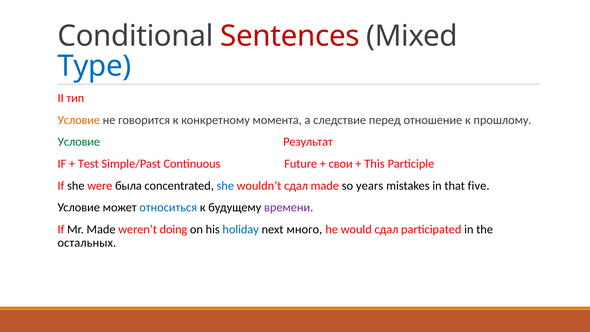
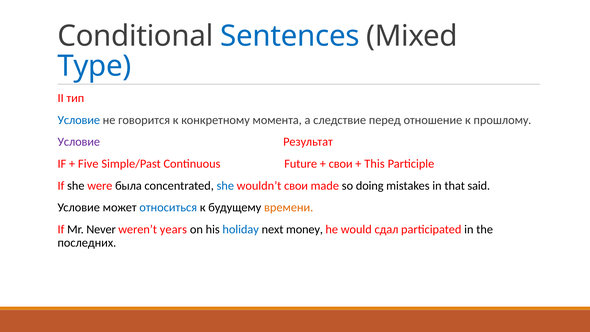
Sentences colour: red -> blue
Условие at (79, 120) colour: orange -> blue
Условие at (79, 142) colour: green -> purple
Test: Test -> Five
wouldn’t сдал: сдал -> свои
years: years -> doing
five: five -> said
времени colour: purple -> orange
Mr Made: Made -> Never
doing: doing -> years
много: много -> money
остальных: остальных -> последних
